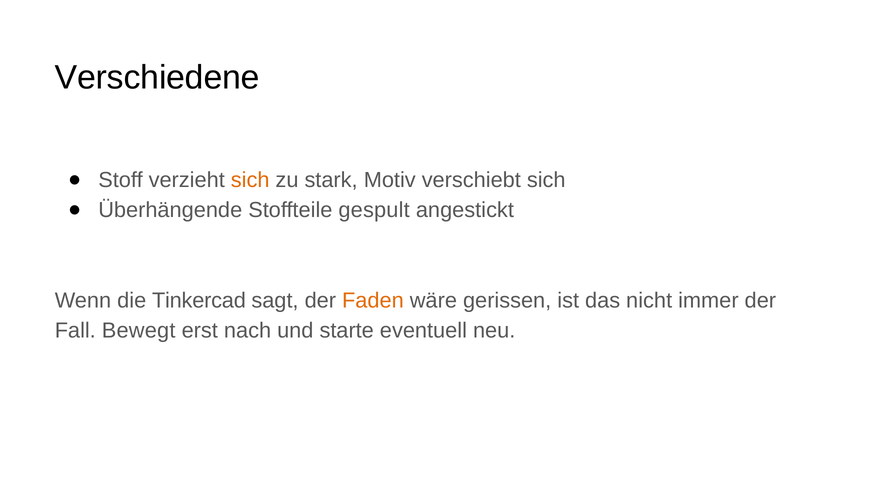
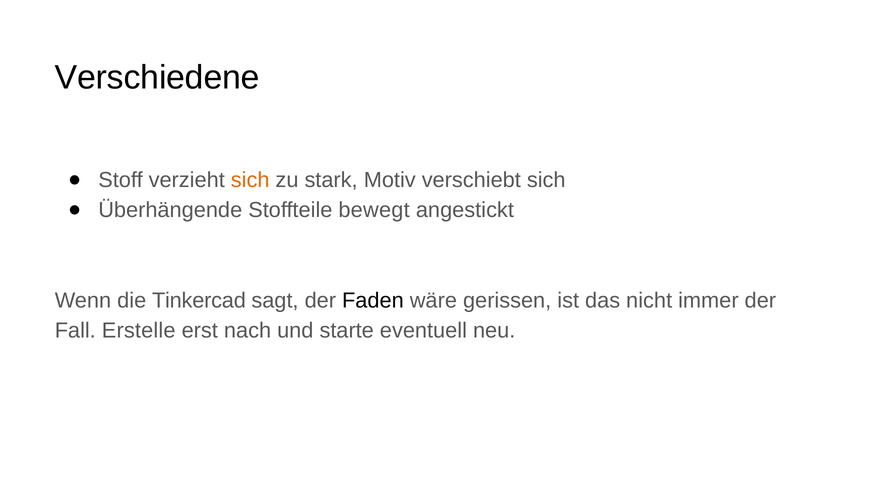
gespult: gespult -> bewegt
Faden colour: orange -> black
Bewegt: Bewegt -> Erstelle
